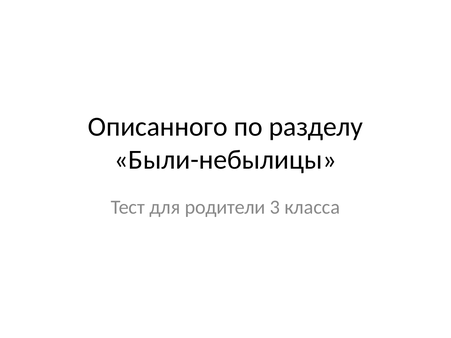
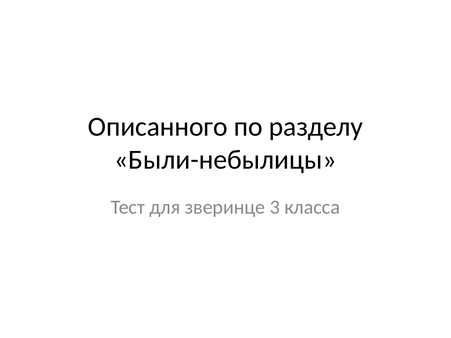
родители: родители -> зверинце
